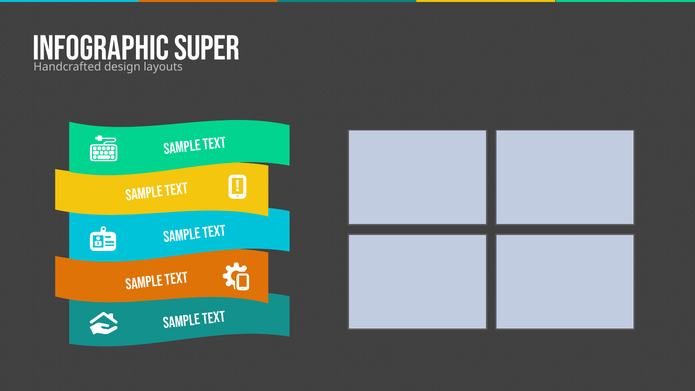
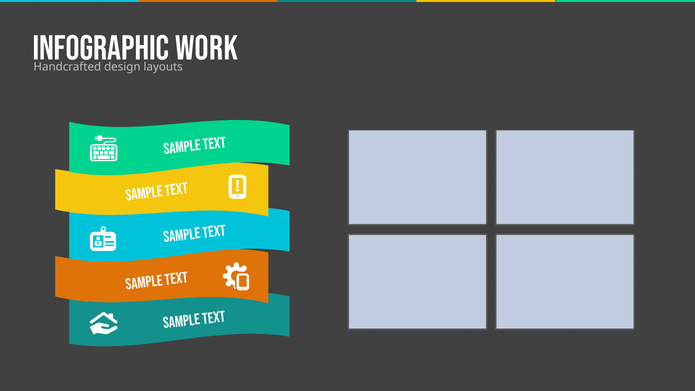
SUPER: SUPER -> WORK
